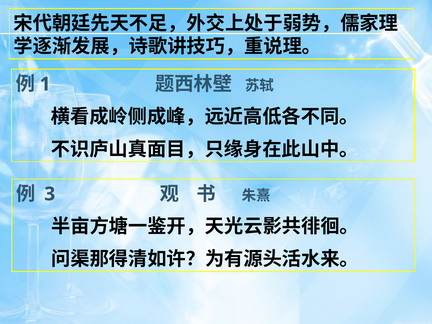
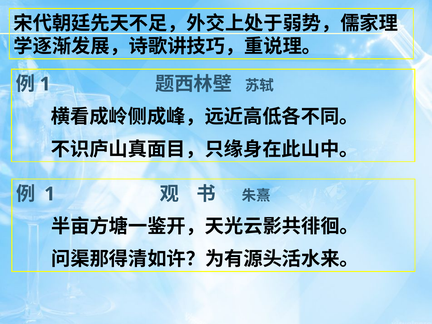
3 at (50, 194): 3 -> 1
